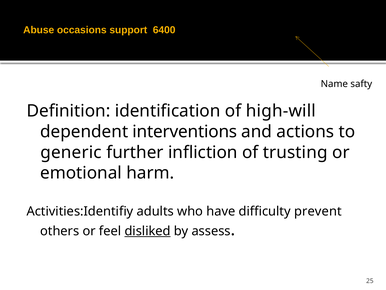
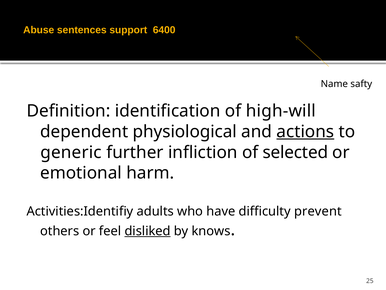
occasions: occasions -> sentences
interventions: interventions -> physiological
actions underline: none -> present
trusting: trusting -> selected
assess: assess -> knows
